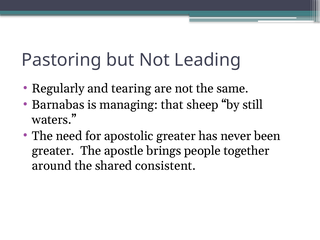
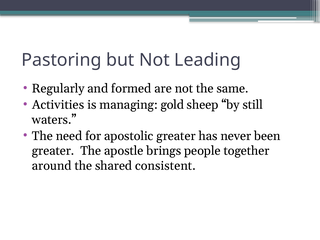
tearing: tearing -> formed
Barnabas: Barnabas -> Activities
that: that -> gold
